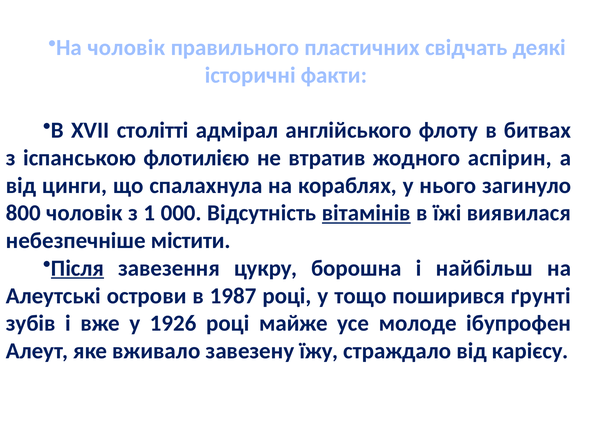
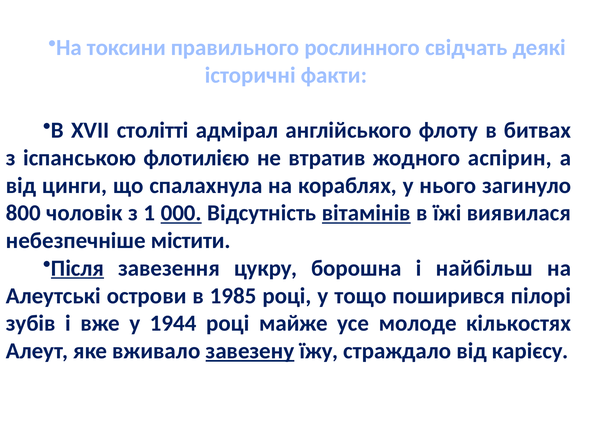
На чоловік: чоловік -> токсини
пластичних: пластичних -> рослинного
000 underline: none -> present
1987: 1987 -> 1985
ґрунті: ґрунті -> пілорі
1926: 1926 -> 1944
ібупрофен: ібупрофен -> кількостях
завезену underline: none -> present
